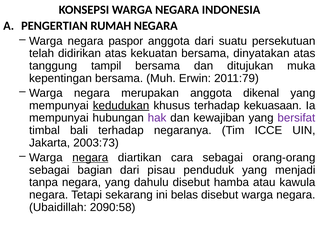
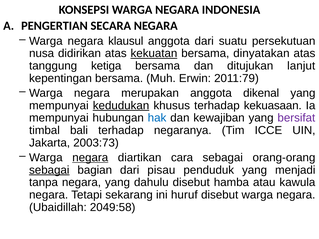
RUMAH: RUMAH -> SECARA
paspor: paspor -> klausul
telah: telah -> nusa
kekuatan underline: none -> present
tampil: tampil -> ketiga
muka: muka -> lanjut
hak colour: purple -> blue
sebagai at (49, 170) underline: none -> present
belas: belas -> huruf
2090:58: 2090:58 -> 2049:58
